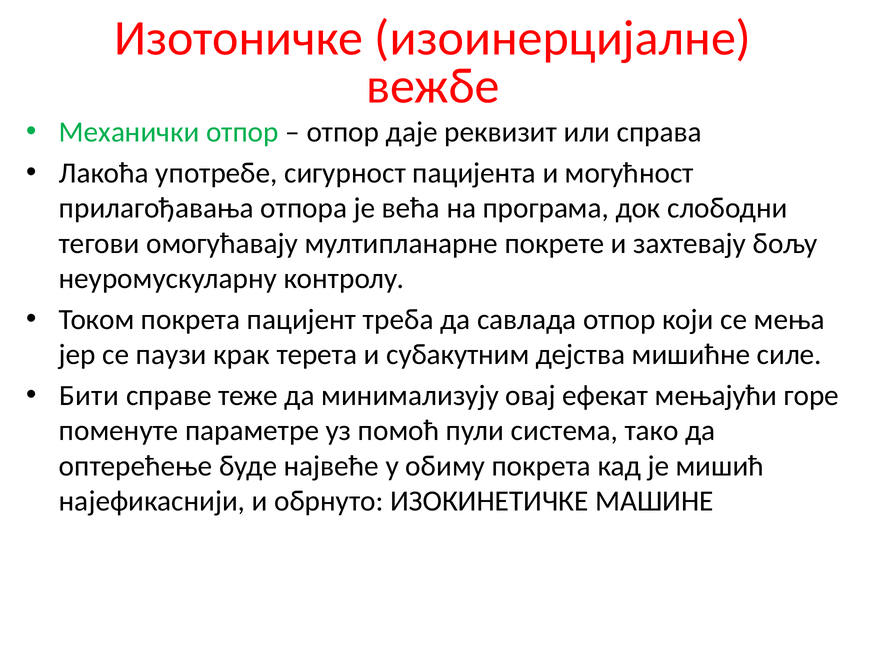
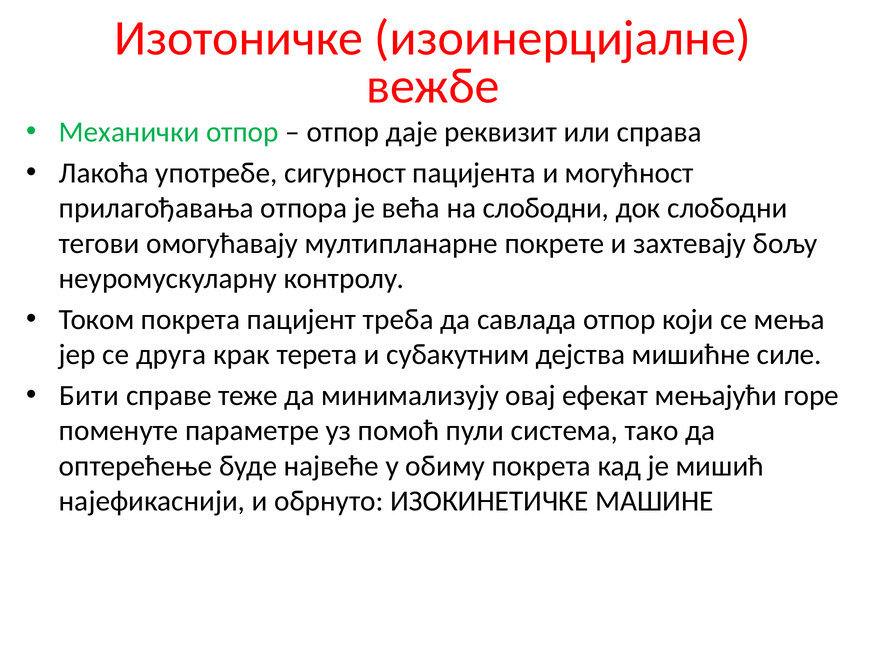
на програма: програма -> слободни
паузи: паузи -> друга
